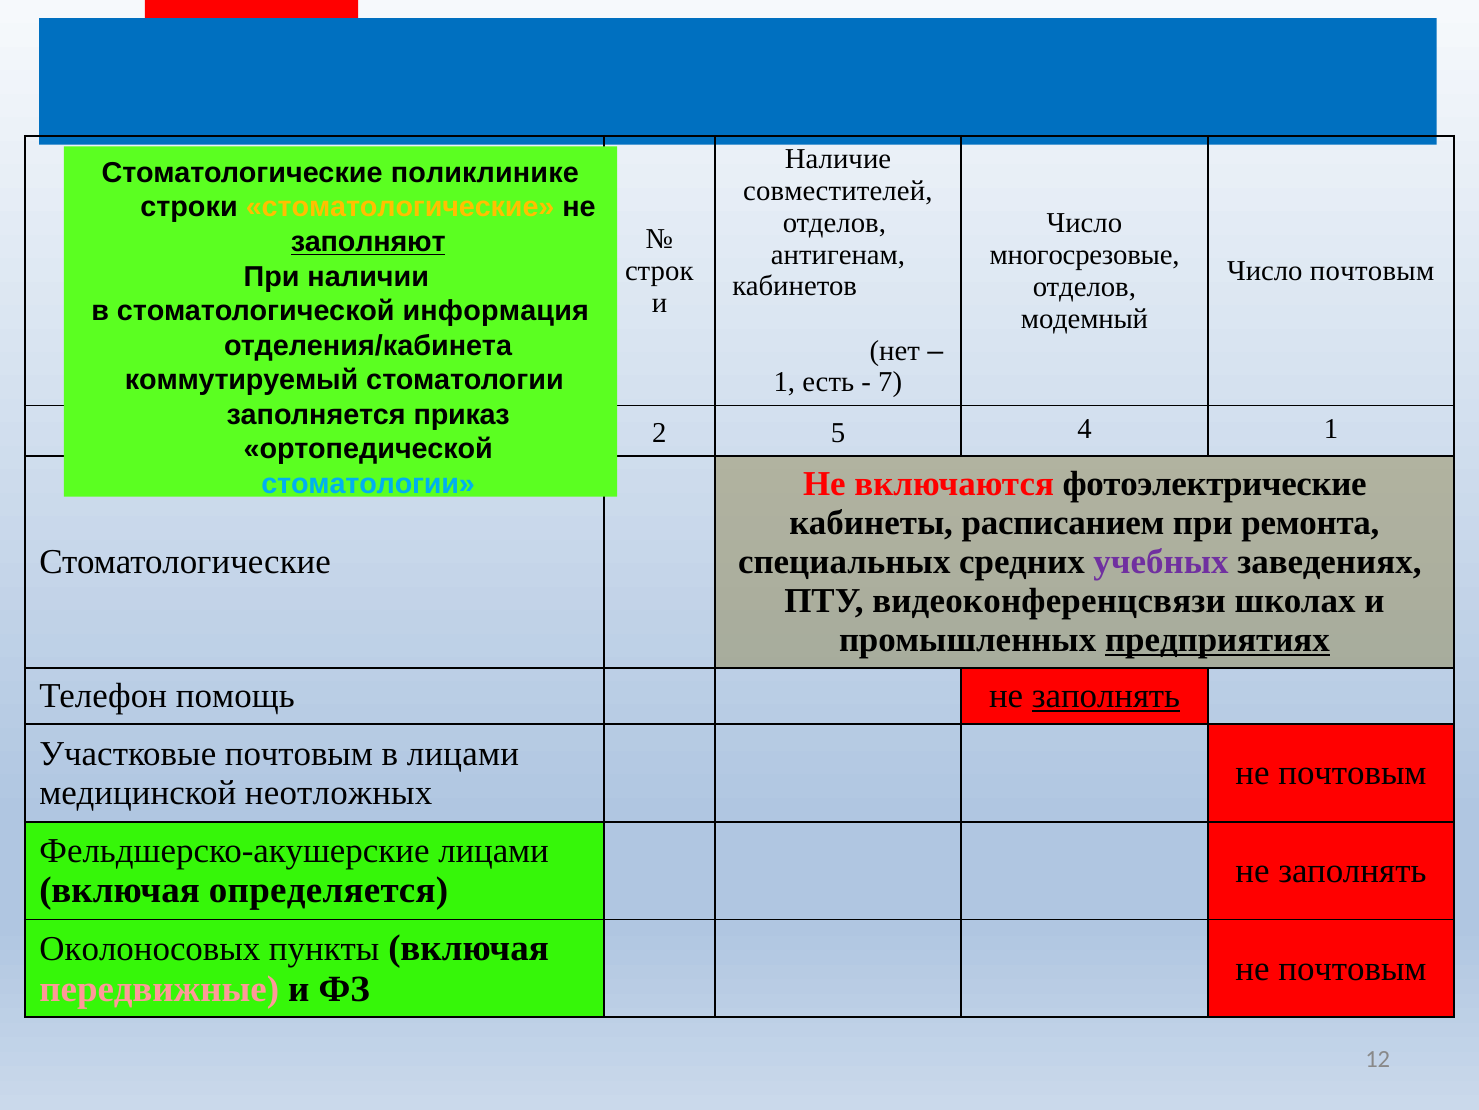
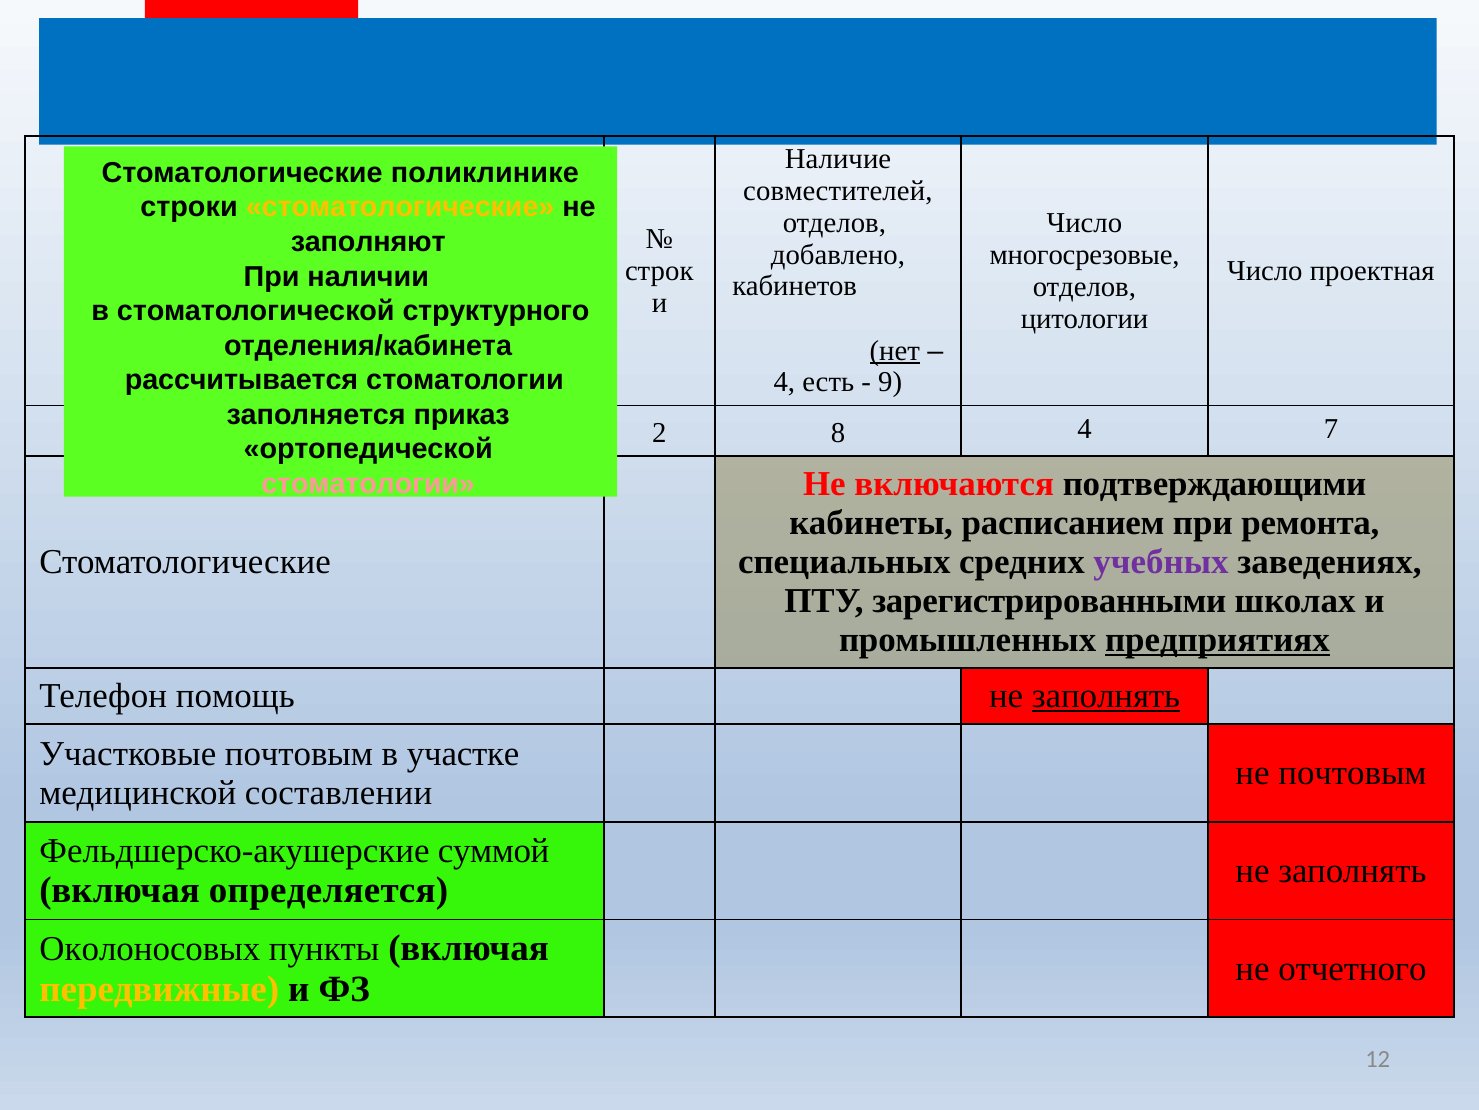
заполняют underline: present -> none
антигенам: антигенам -> добавлено
Число почтовым: почтовым -> проектная
информация: информация -> структурного
модемный: модемный -> цитологии
нет underline: none -> present
коммутируемый: коммутируемый -> рассчитывается
1 at (784, 382): 1 -> 4
7: 7 -> 9
5: 5 -> 8
4 1: 1 -> 7
фотоэлектрические: фотоэлектрические -> подтверждающими
стоматологии at (368, 484) colour: light blue -> pink
видеоконференцсвязи: видеоконференцсвязи -> зарегистрированными
в лицами: лицами -> участке
неотложных: неотложных -> составлении
Фельдшерско-акушерские лицами: лицами -> суммой
почтовым at (1352, 968): почтовым -> отчетного
передвижные colour: pink -> yellow
